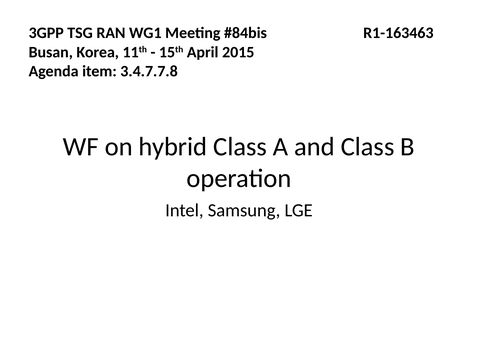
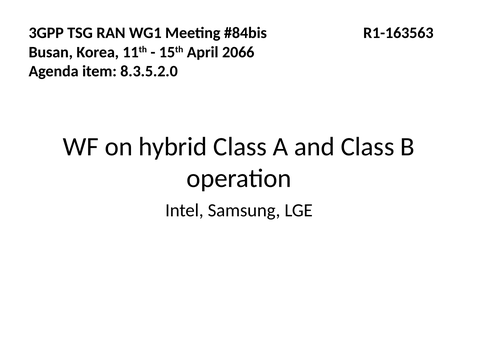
R1-163463: R1-163463 -> R1-163563
2015: 2015 -> 2066
3.4.7.7.8: 3.4.7.7.8 -> 8.3.5.2.0
